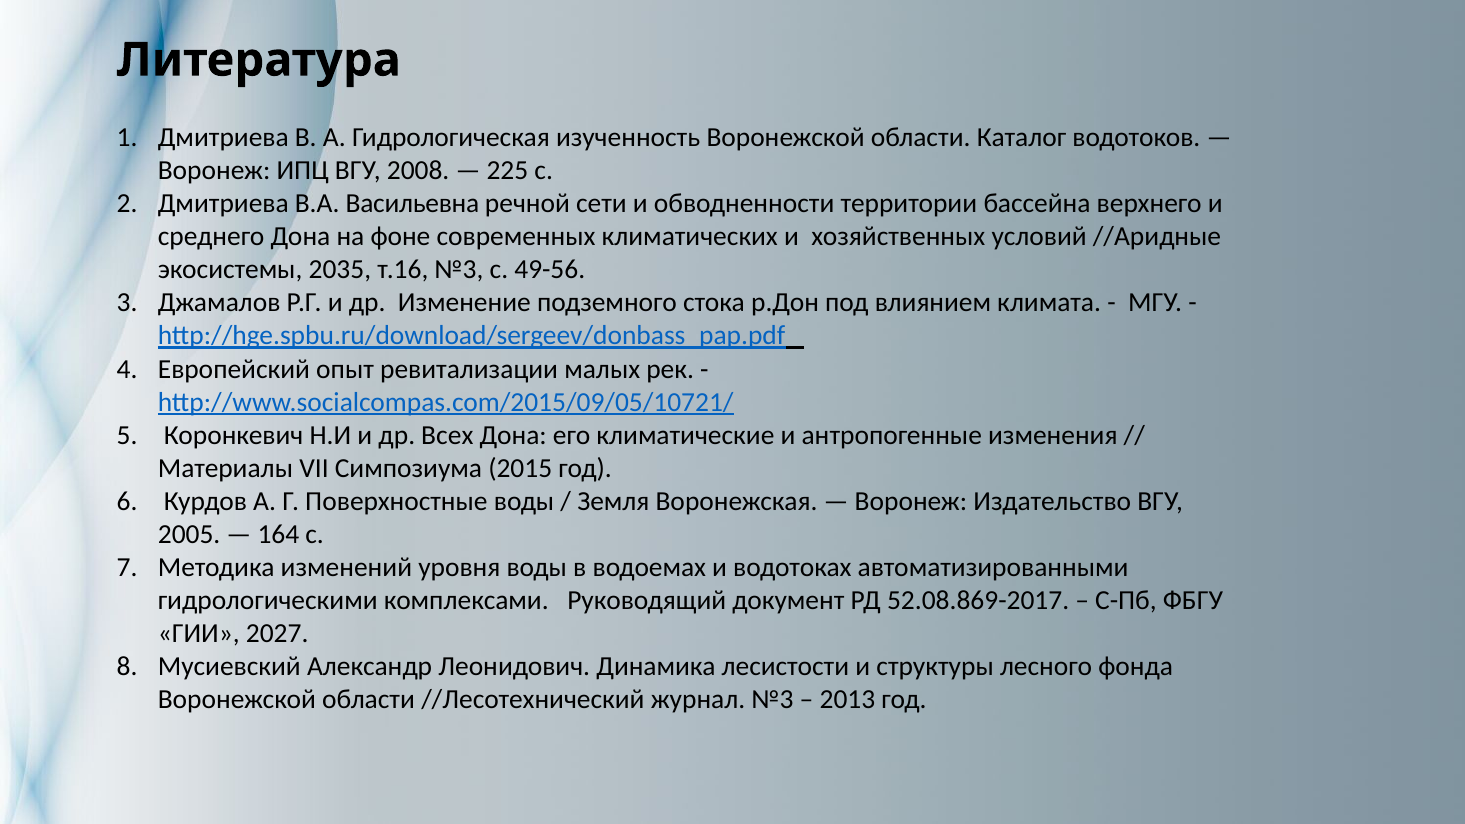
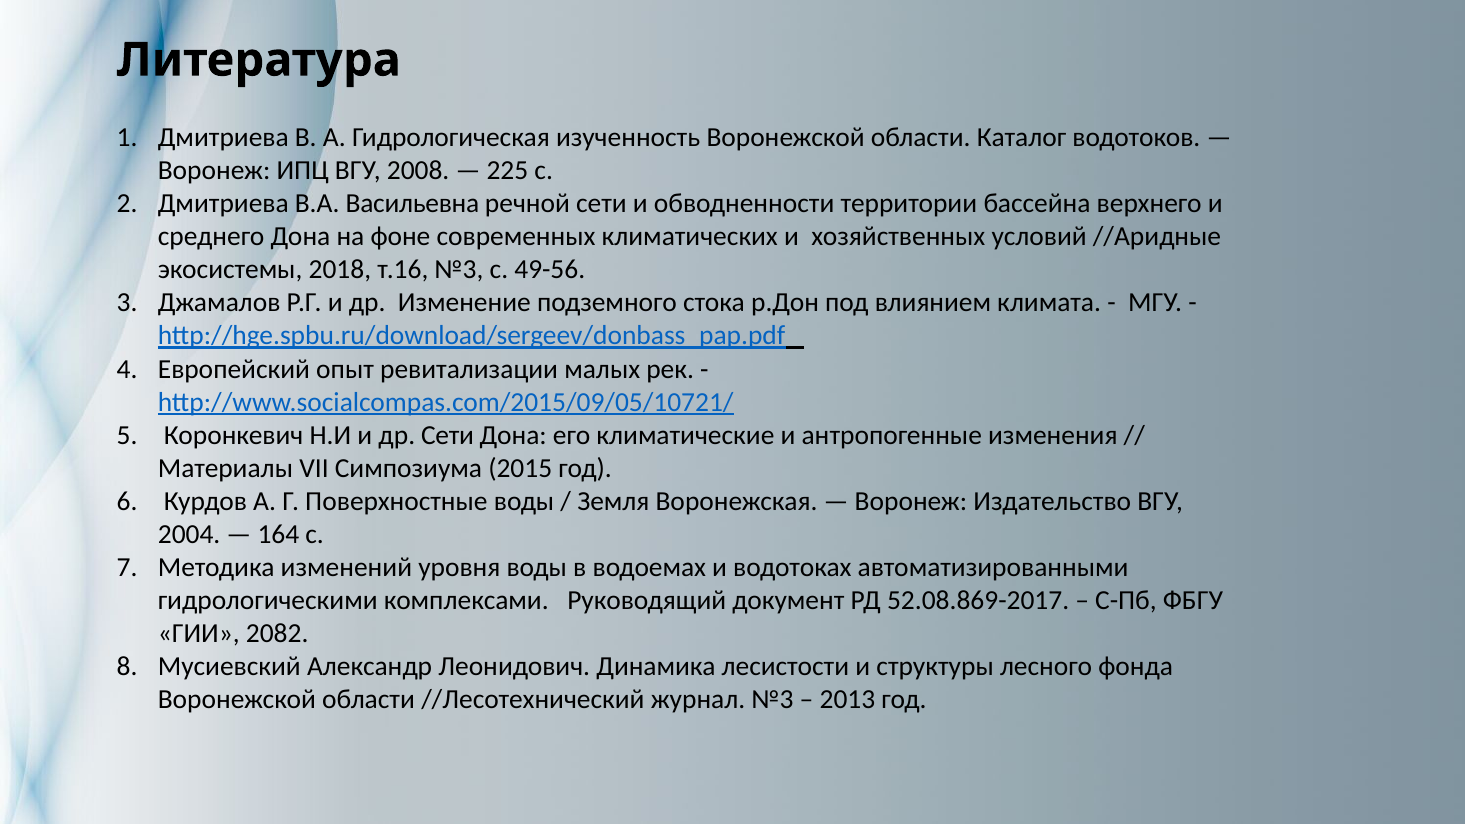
2035: 2035 -> 2018
др Всех: Всех -> Сети
2005: 2005 -> 2004
2027: 2027 -> 2082
